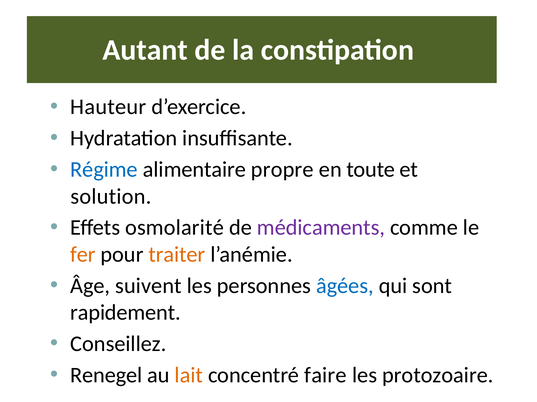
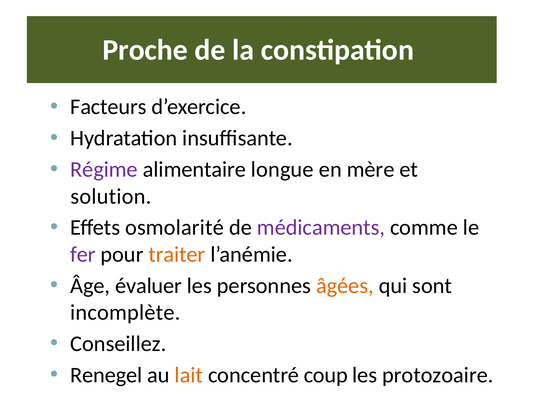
Autant: Autant -> Proche
Hauteur: Hauteur -> Facteurs
Régime colour: blue -> purple
propre: propre -> longue
toute: toute -> mère
fer colour: orange -> purple
suivent: suivent -> évaluer
âgées colour: blue -> orange
rapidement: rapidement -> incomplète
faire: faire -> coup
